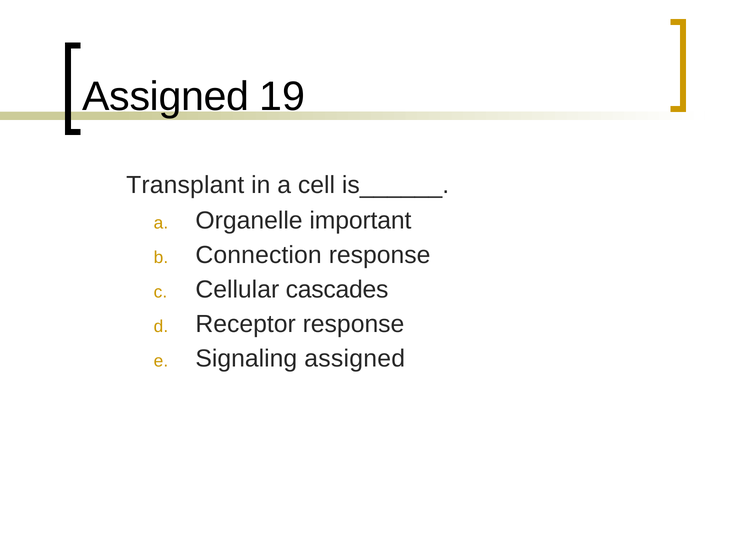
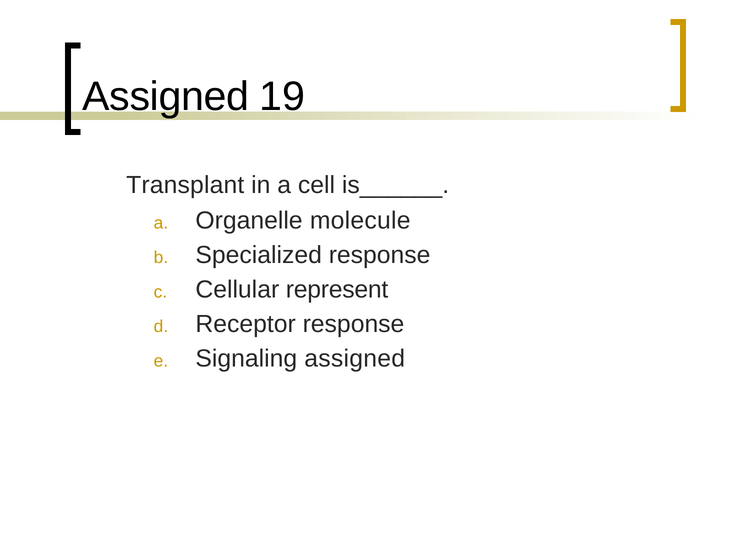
important: important -> molecule
Connection: Connection -> Specialized
cascades: cascades -> represent
